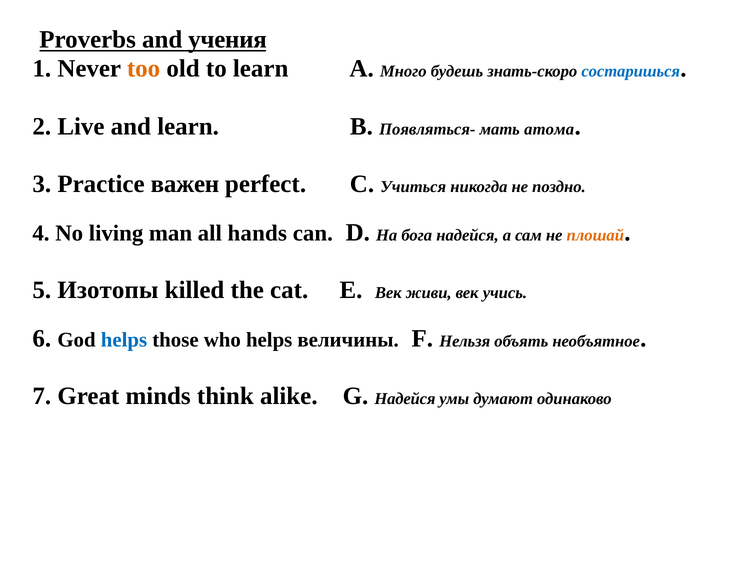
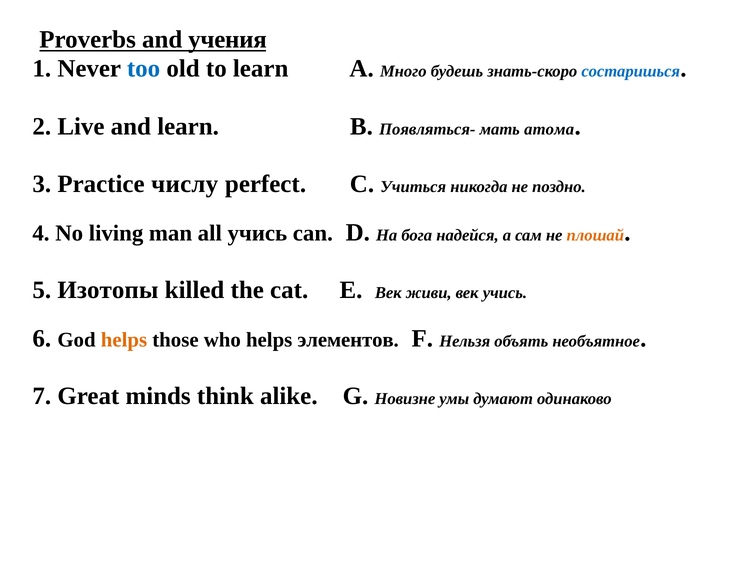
too colour: orange -> blue
важен: важен -> числу
all hands: hands -> учись
helps at (124, 340) colour: blue -> orange
величины: величины -> элементов
G Надейся: Надейся -> Новизне
